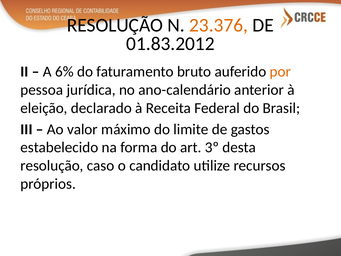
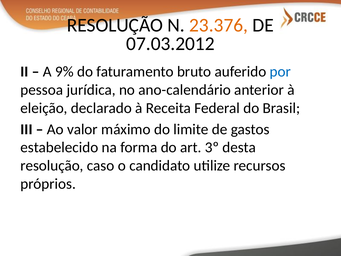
01.83.2012: 01.83.2012 -> 07.03.2012
6%: 6% -> 9%
por colour: orange -> blue
